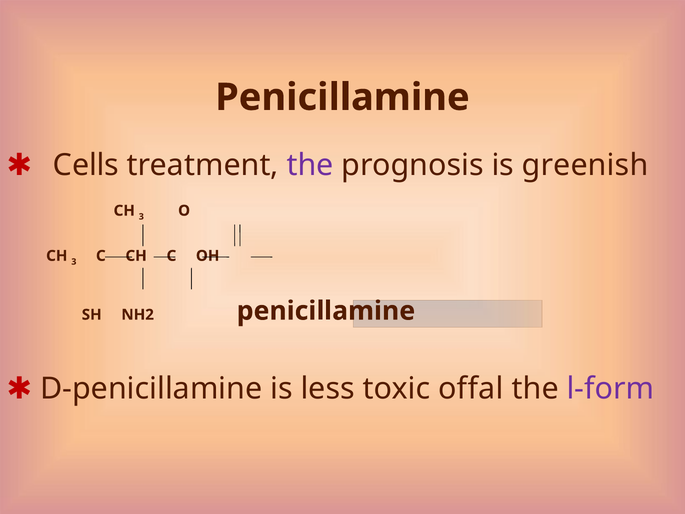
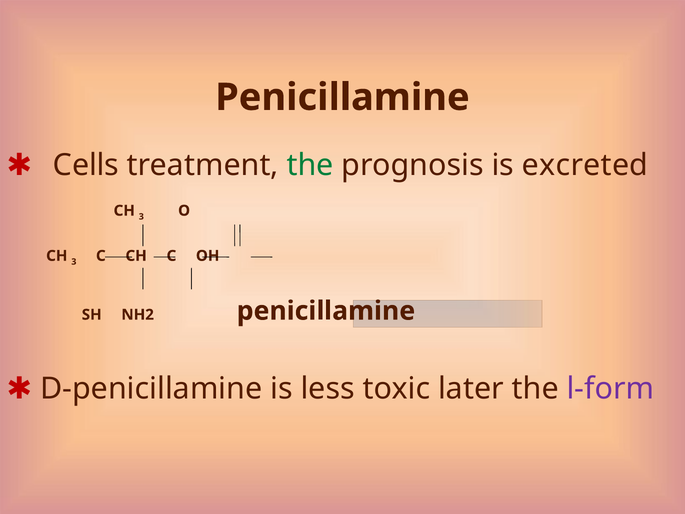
the at (310, 165) colour: purple -> green
greenish: greenish -> excreted
offal: offal -> later
